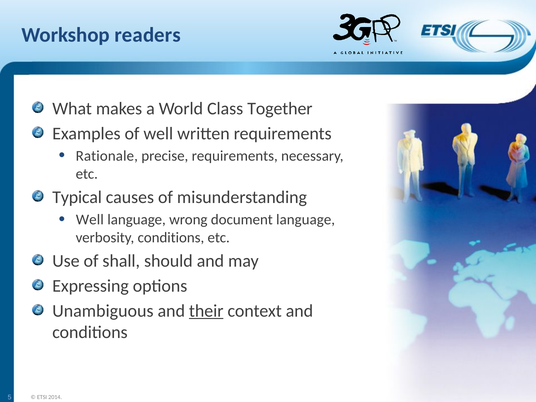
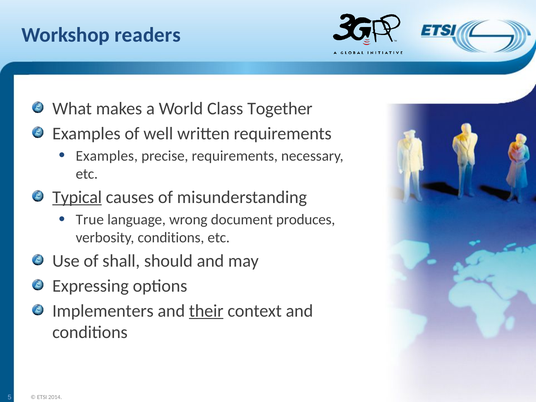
Rationale at (107, 156): Rationale -> Examples
Typical underline: none -> present
Well at (90, 220): Well -> True
document language: language -> produces
Unambiguous: Unambiguous -> Implementers
